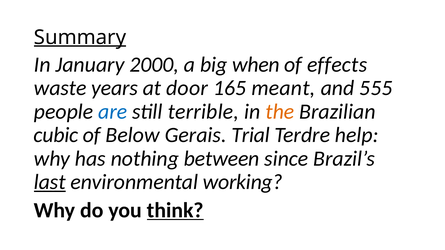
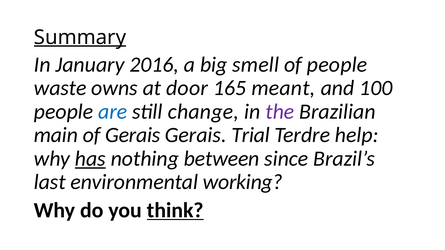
2000: 2000 -> 2016
when: when -> smell
of effects: effects -> people
years: years -> owns
555: 555 -> 100
terrible: terrible -> change
the colour: orange -> purple
cubic: cubic -> main
of Below: Below -> Gerais
has underline: none -> present
last underline: present -> none
